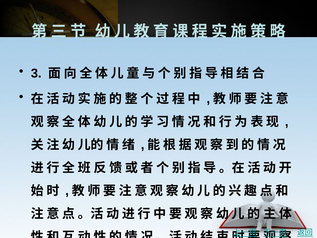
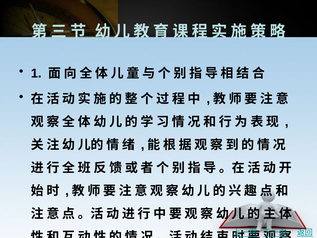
3: 3 -> 1
